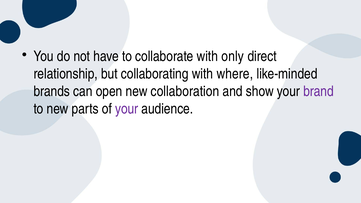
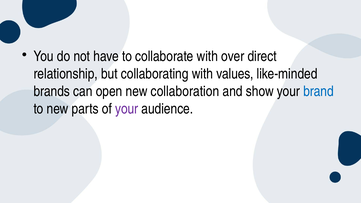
only: only -> over
where: where -> values
brand colour: purple -> blue
